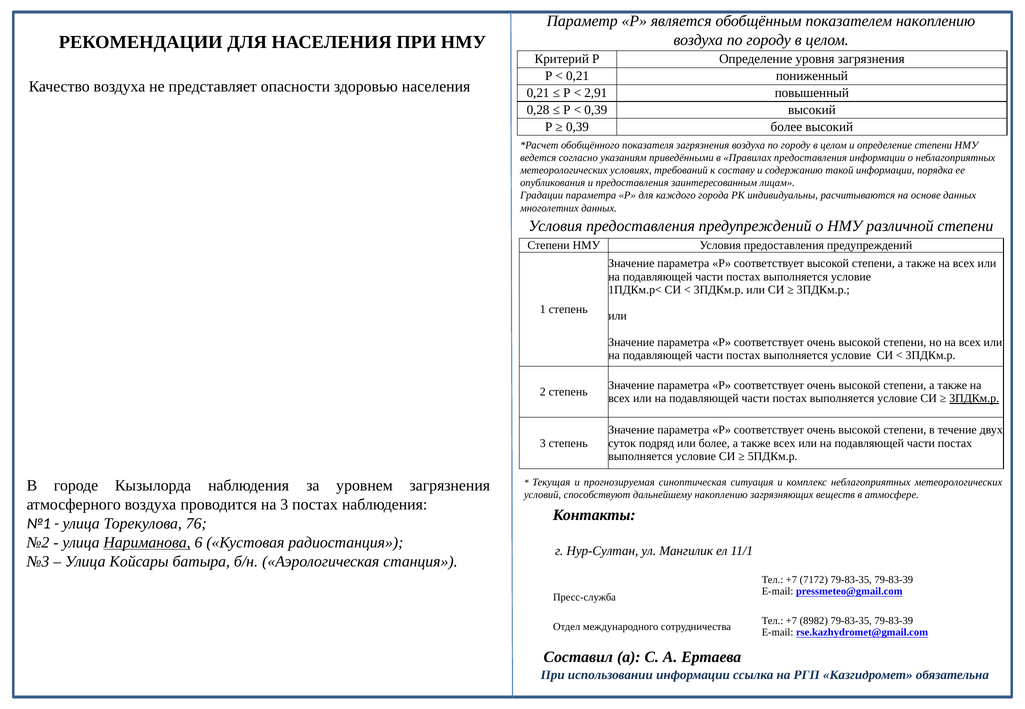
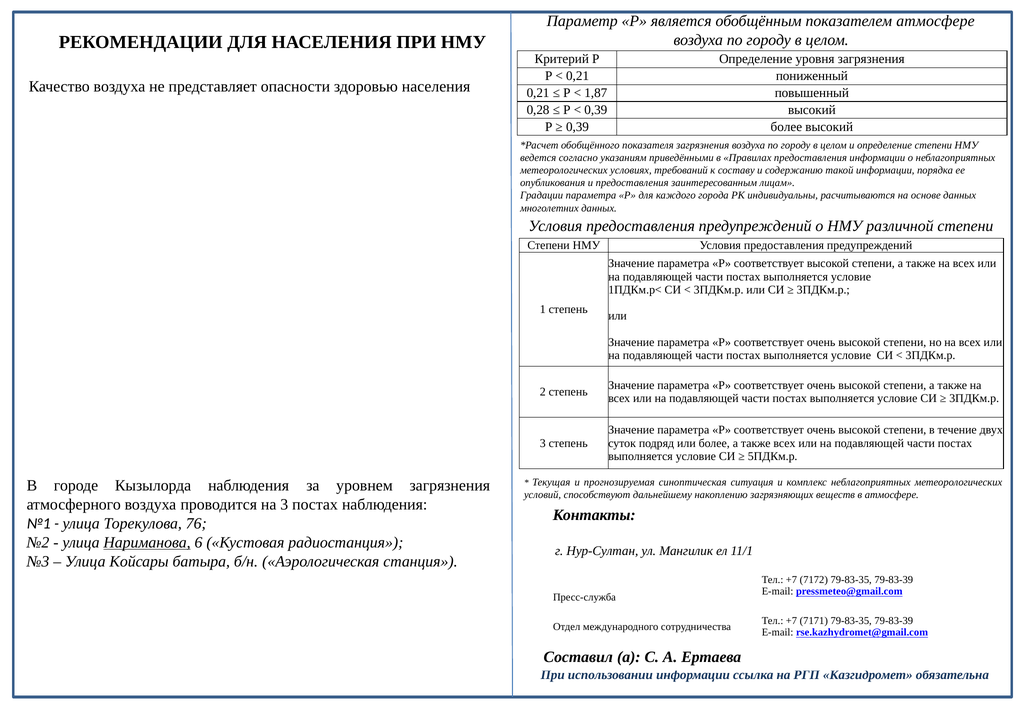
показателем накоплению: накоплению -> атмосфере
2,91: 2,91 -> 1,87
3ПДКм.р at (974, 399) underline: present -> none
8982: 8982 -> 7171
